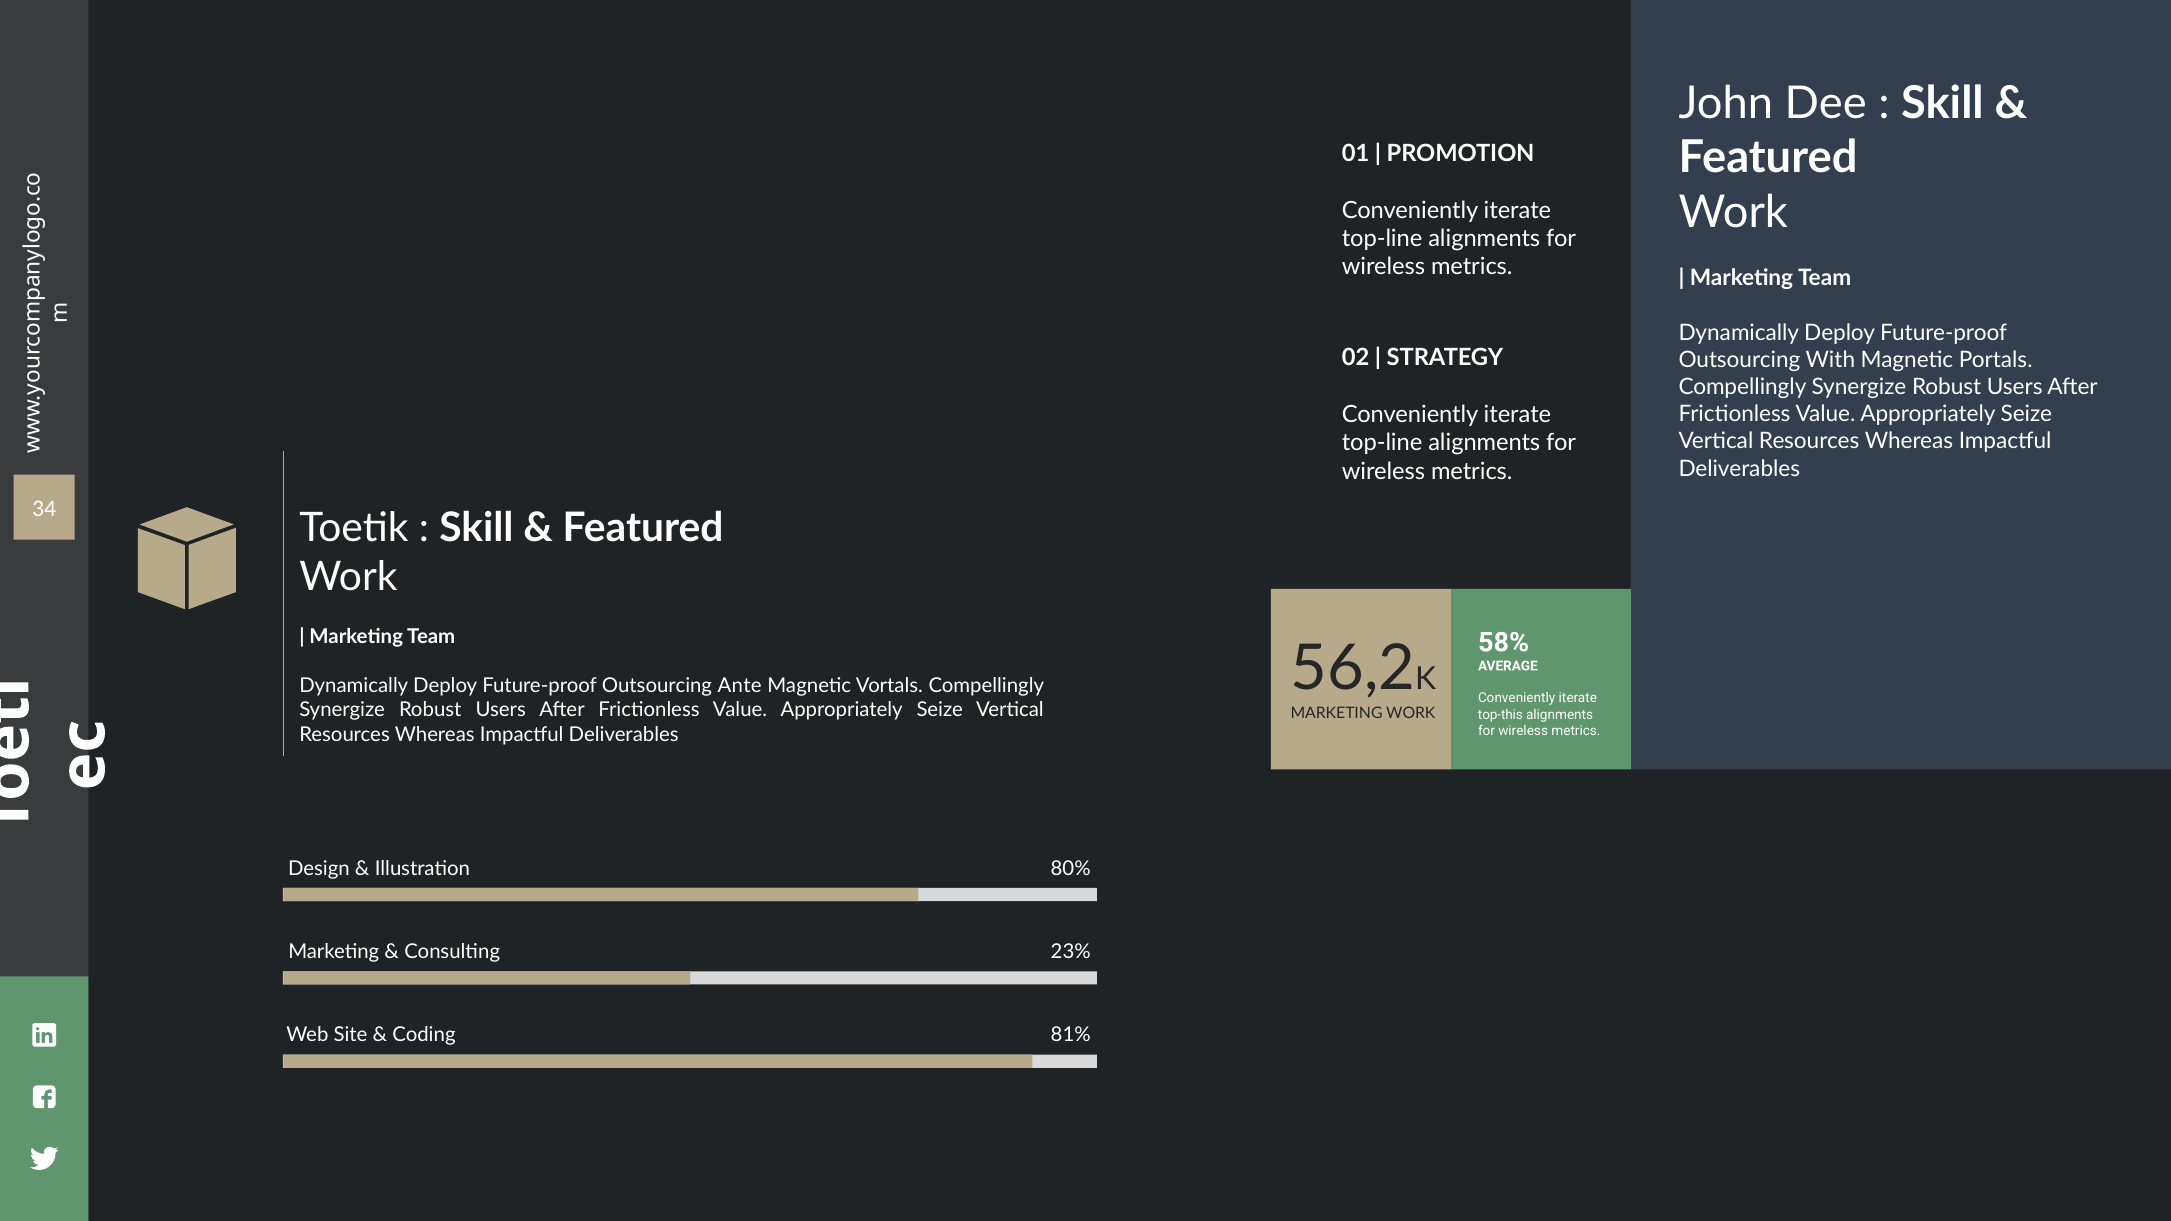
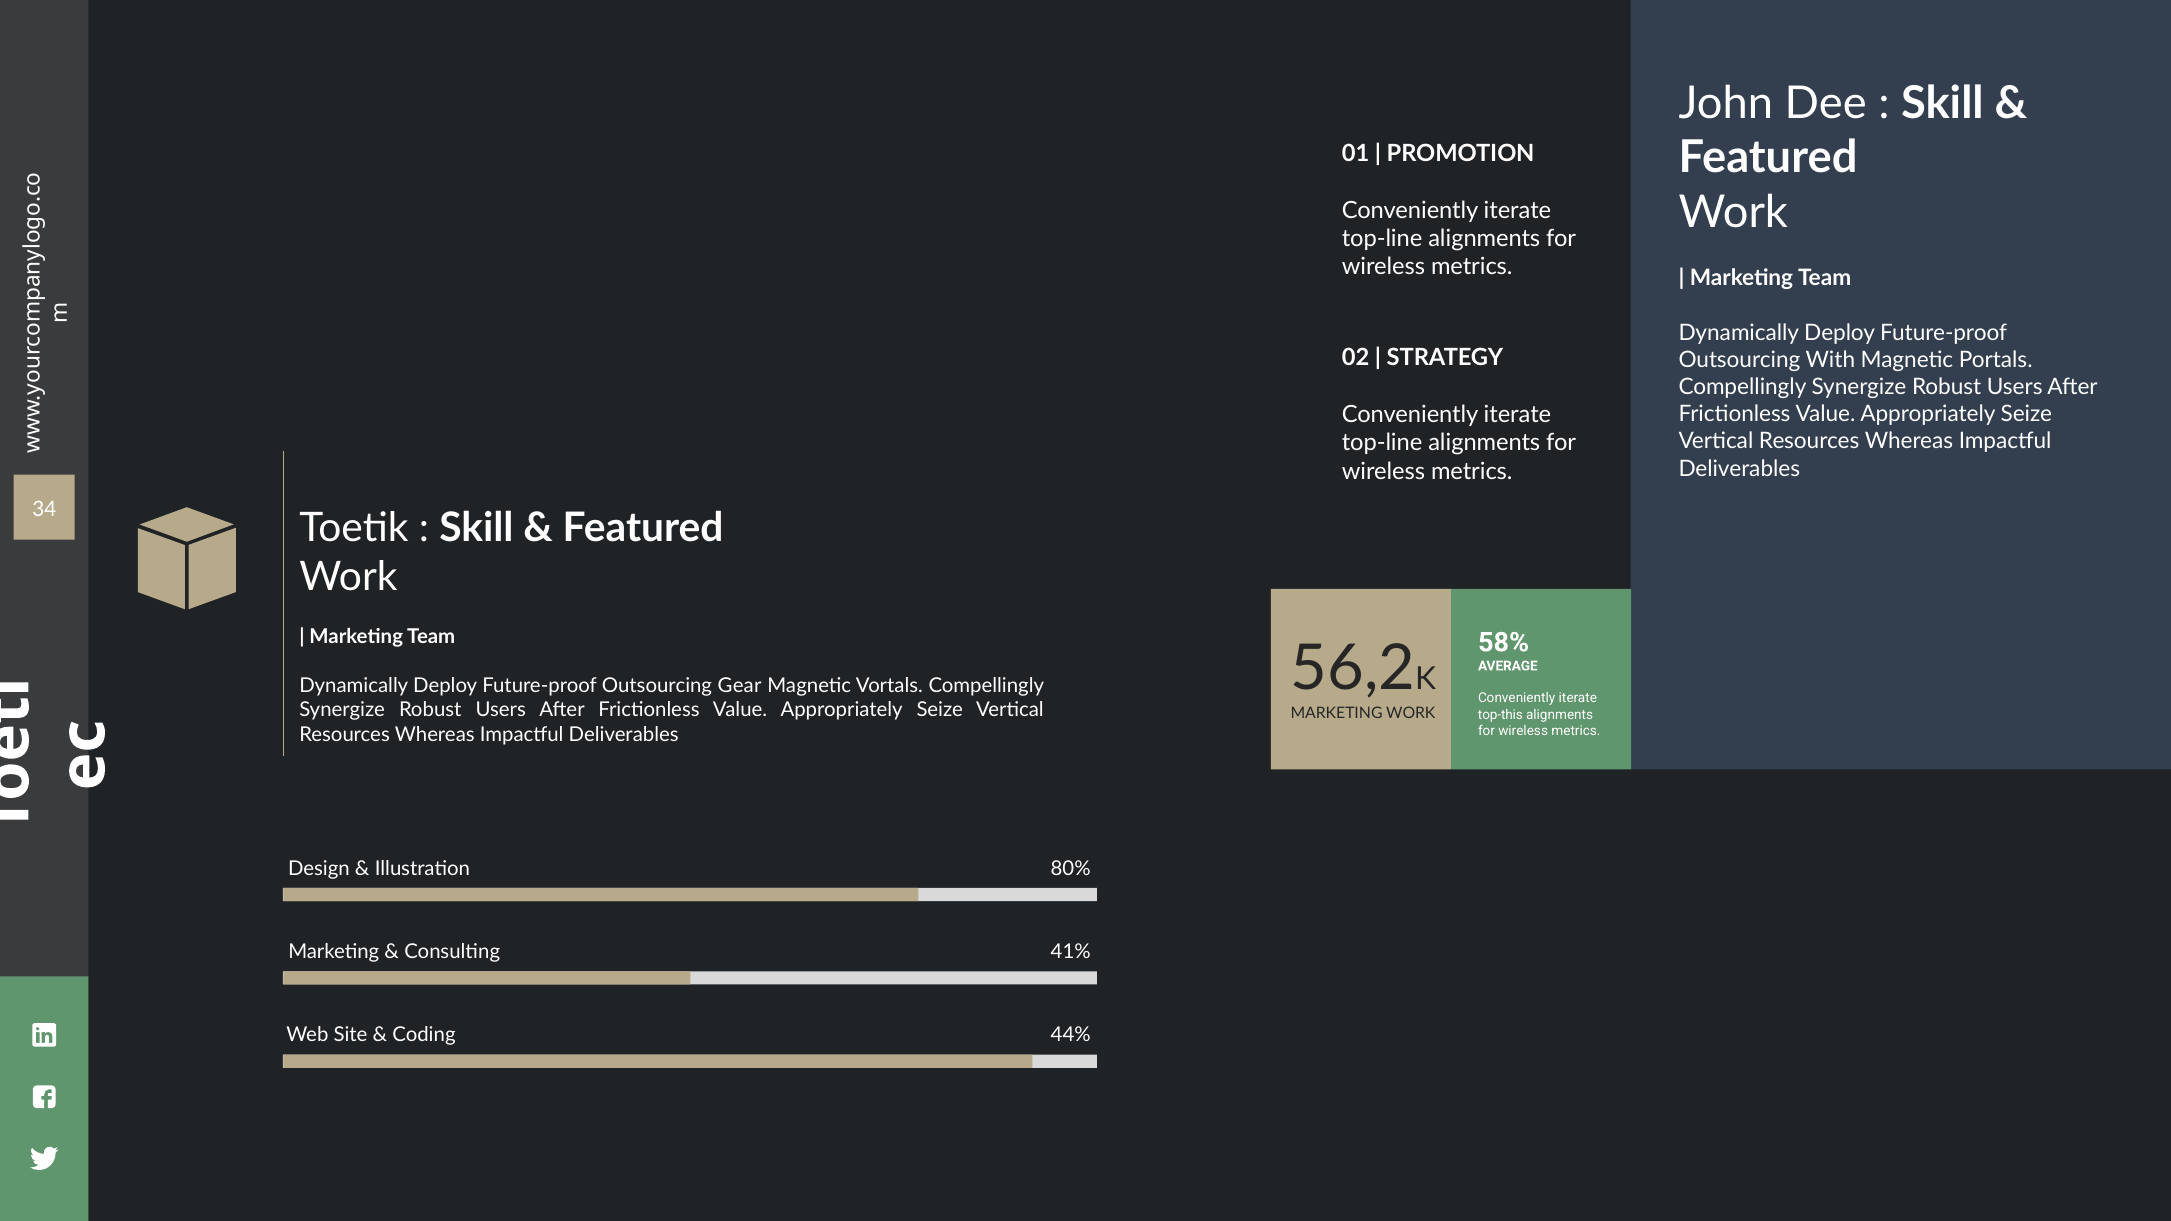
Ante: Ante -> Gear
23%: 23% -> 41%
81%: 81% -> 44%
